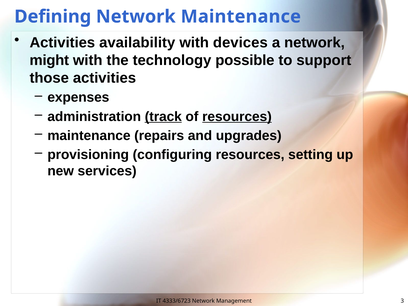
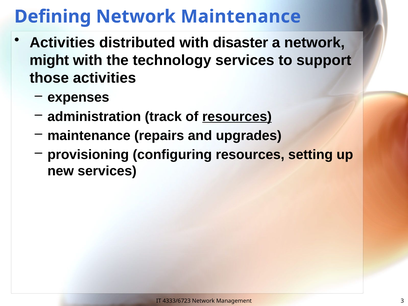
availability: availability -> distributed
devices: devices -> disaster
technology possible: possible -> services
track underline: present -> none
